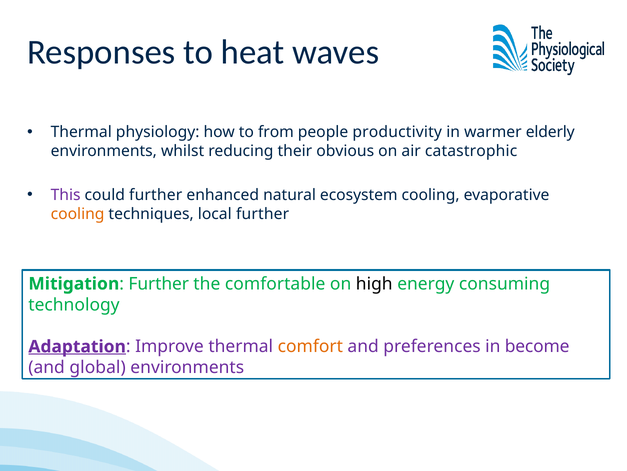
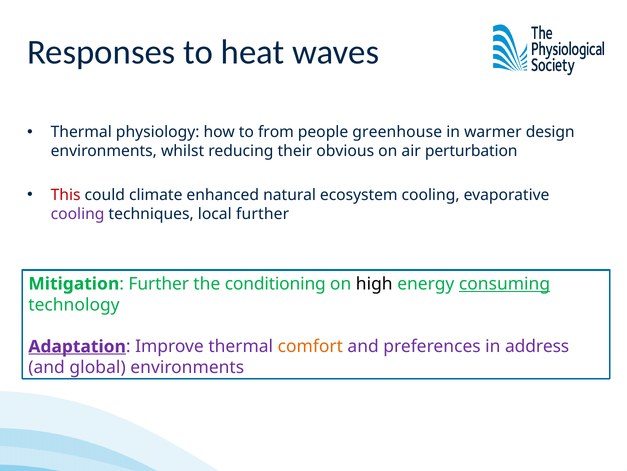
productivity: productivity -> greenhouse
elderly: elderly -> design
catastrophic: catastrophic -> perturbation
This colour: purple -> red
could further: further -> climate
cooling at (78, 214) colour: orange -> purple
comfortable: comfortable -> conditioning
consuming underline: none -> present
become: become -> address
